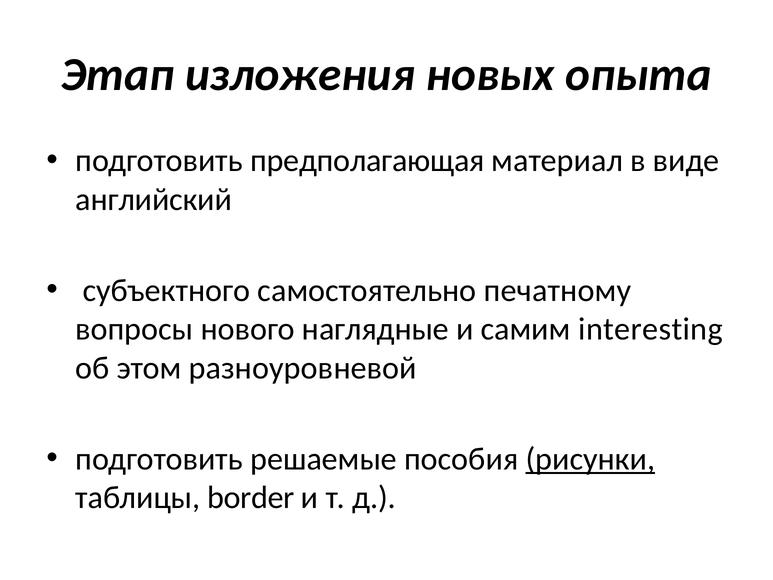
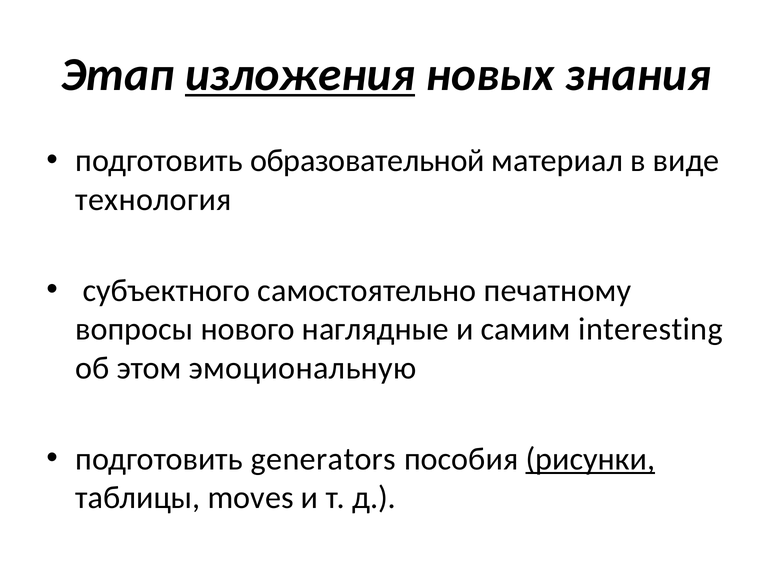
изложения underline: none -> present
опыта: опыта -> знания
предполагающая: предполагающая -> образовательной
английский: английский -> технология
разноуровневой: разноуровневой -> эмоциональную
решаемые: решаемые -> generators
border: border -> moves
